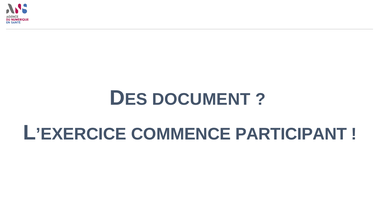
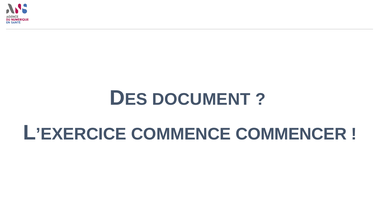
PARTICIPANT: PARTICIPANT -> COMMENCER
